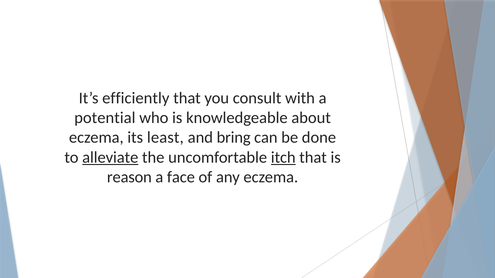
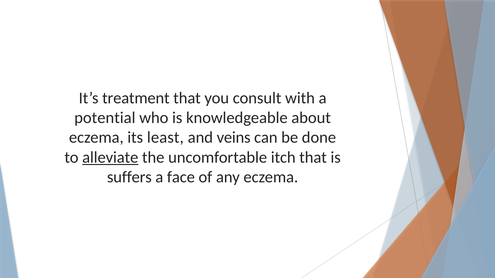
efficiently: efficiently -> treatment
bring: bring -> veins
itch underline: present -> none
reason: reason -> suffers
